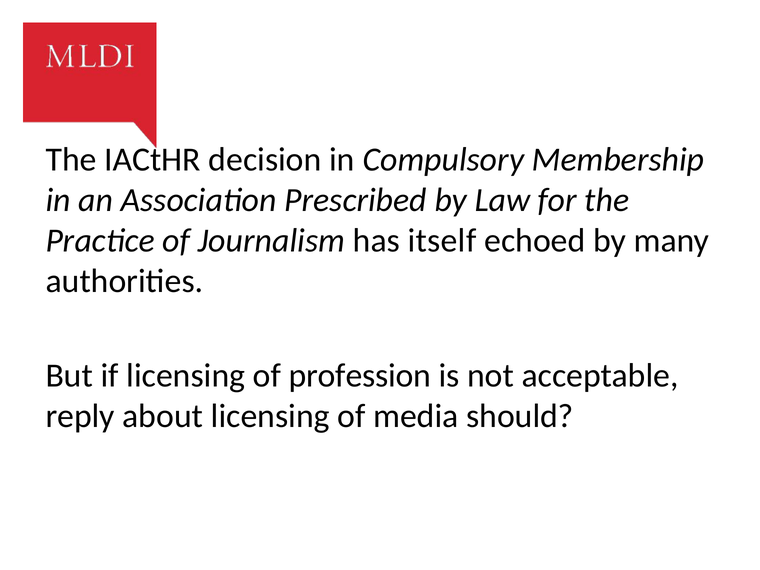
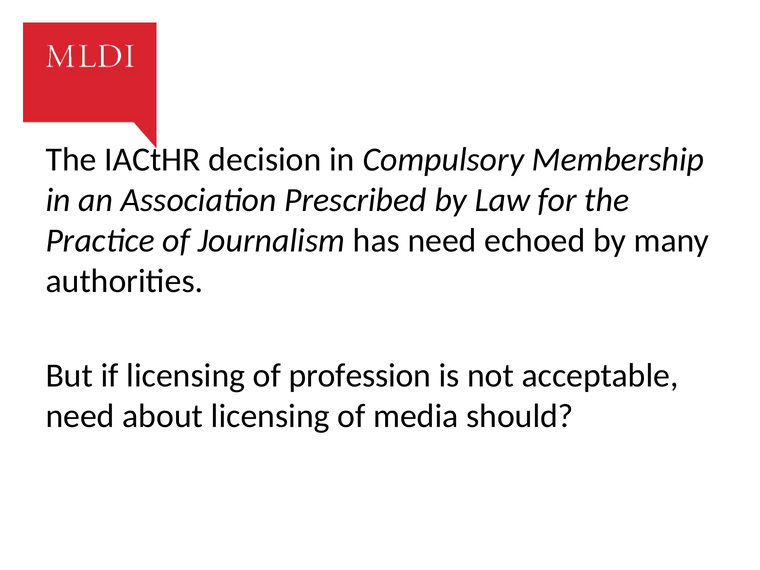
has itself: itself -> need
reply at (80, 416): reply -> need
